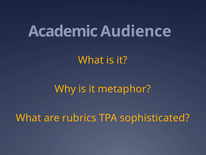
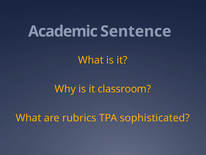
Audience: Audience -> Sentence
metaphor: metaphor -> classroom
